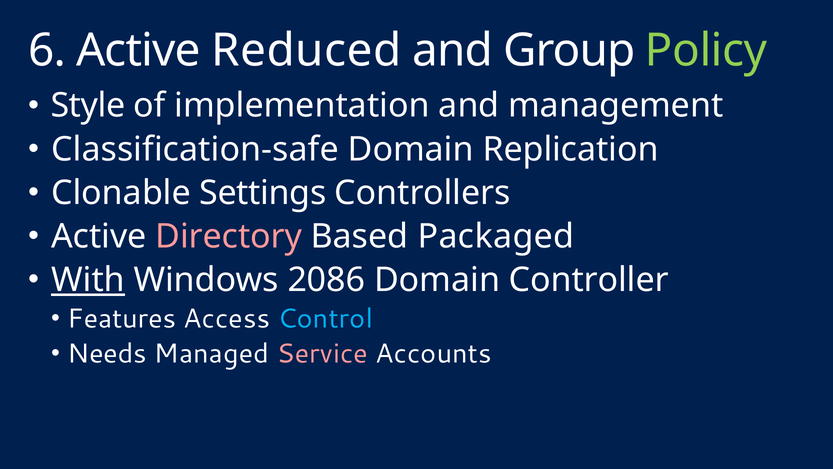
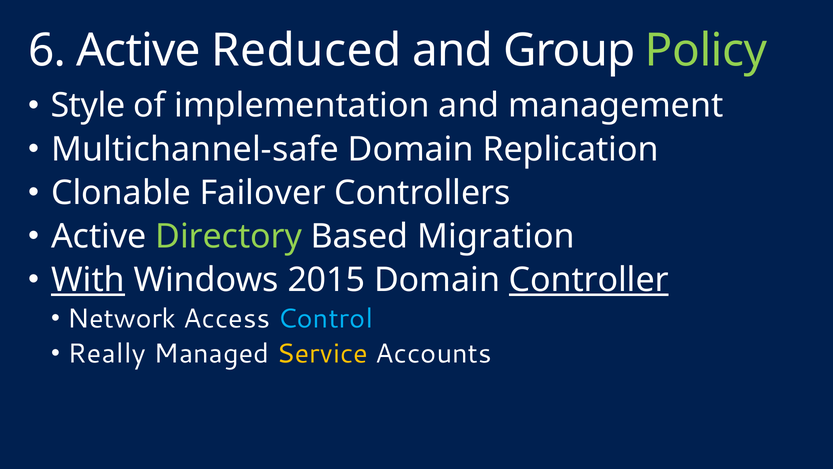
Classification-safe: Classification-safe -> Multichannel-safe
Settings: Settings -> Failover
Directory colour: pink -> light green
Packaged: Packaged -> Migration
2086: 2086 -> 2015
Controller underline: none -> present
Features: Features -> Network
Needs: Needs -> Really
Service colour: pink -> yellow
